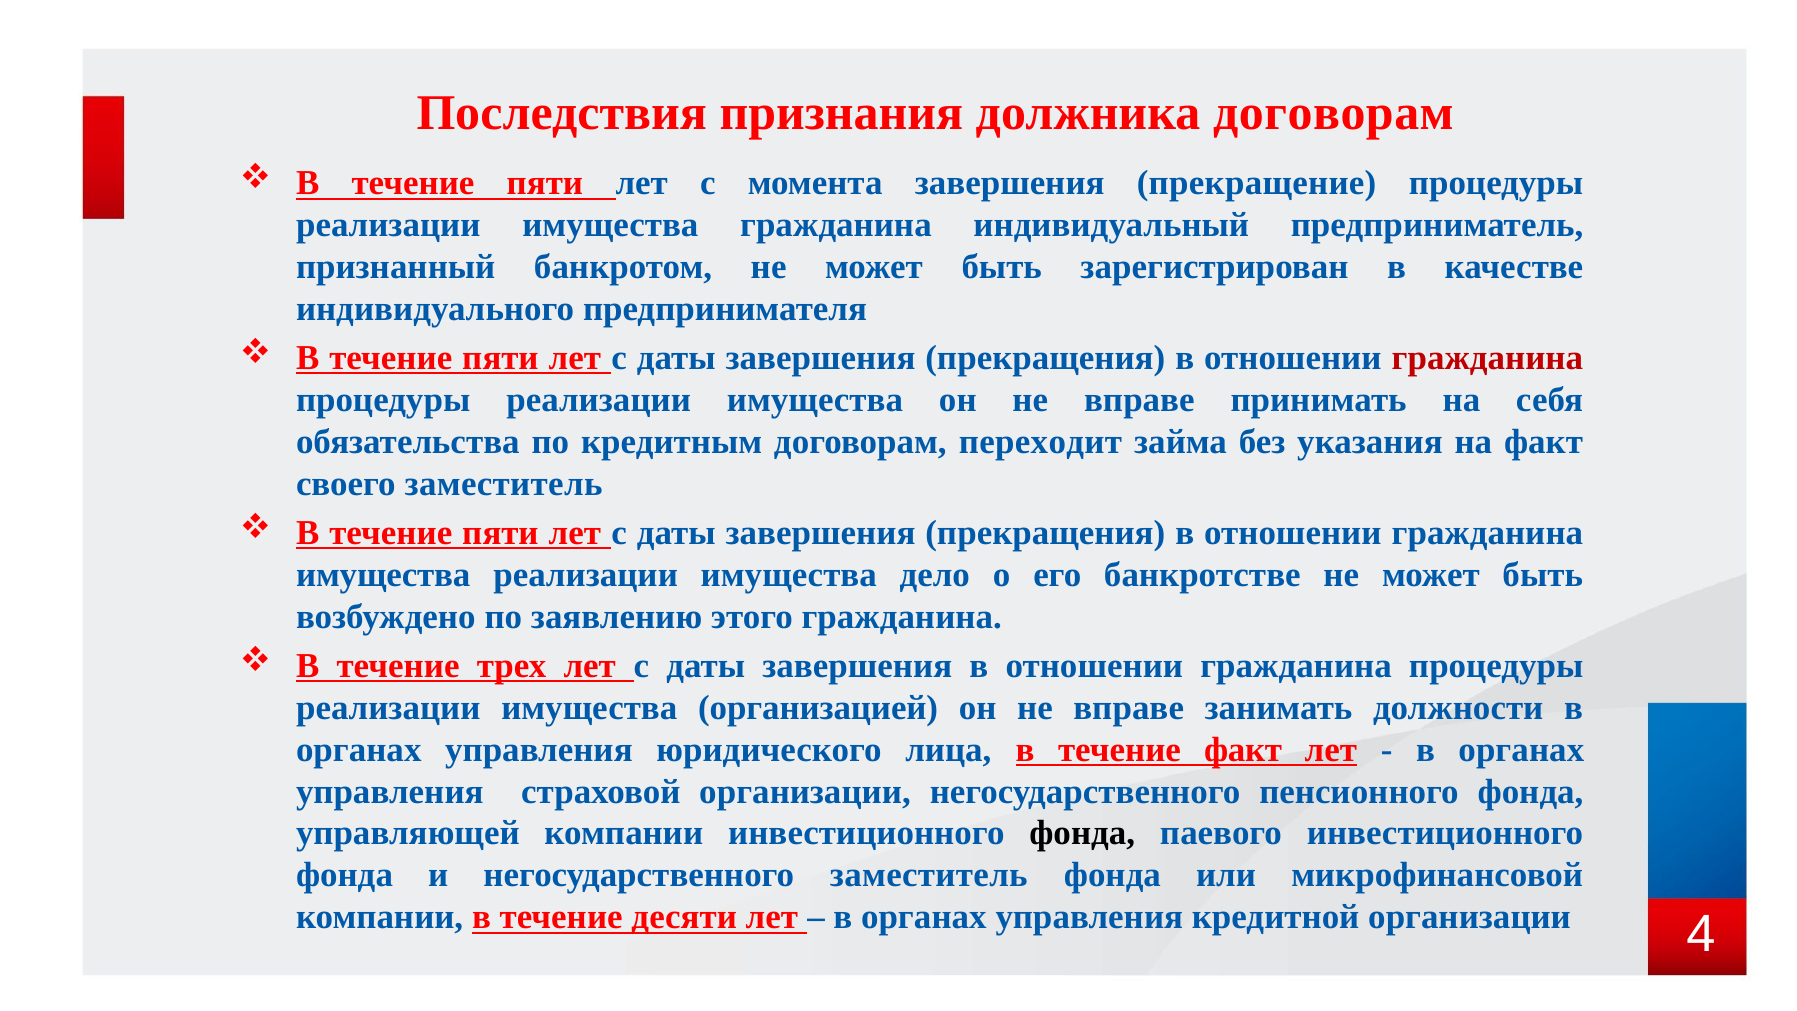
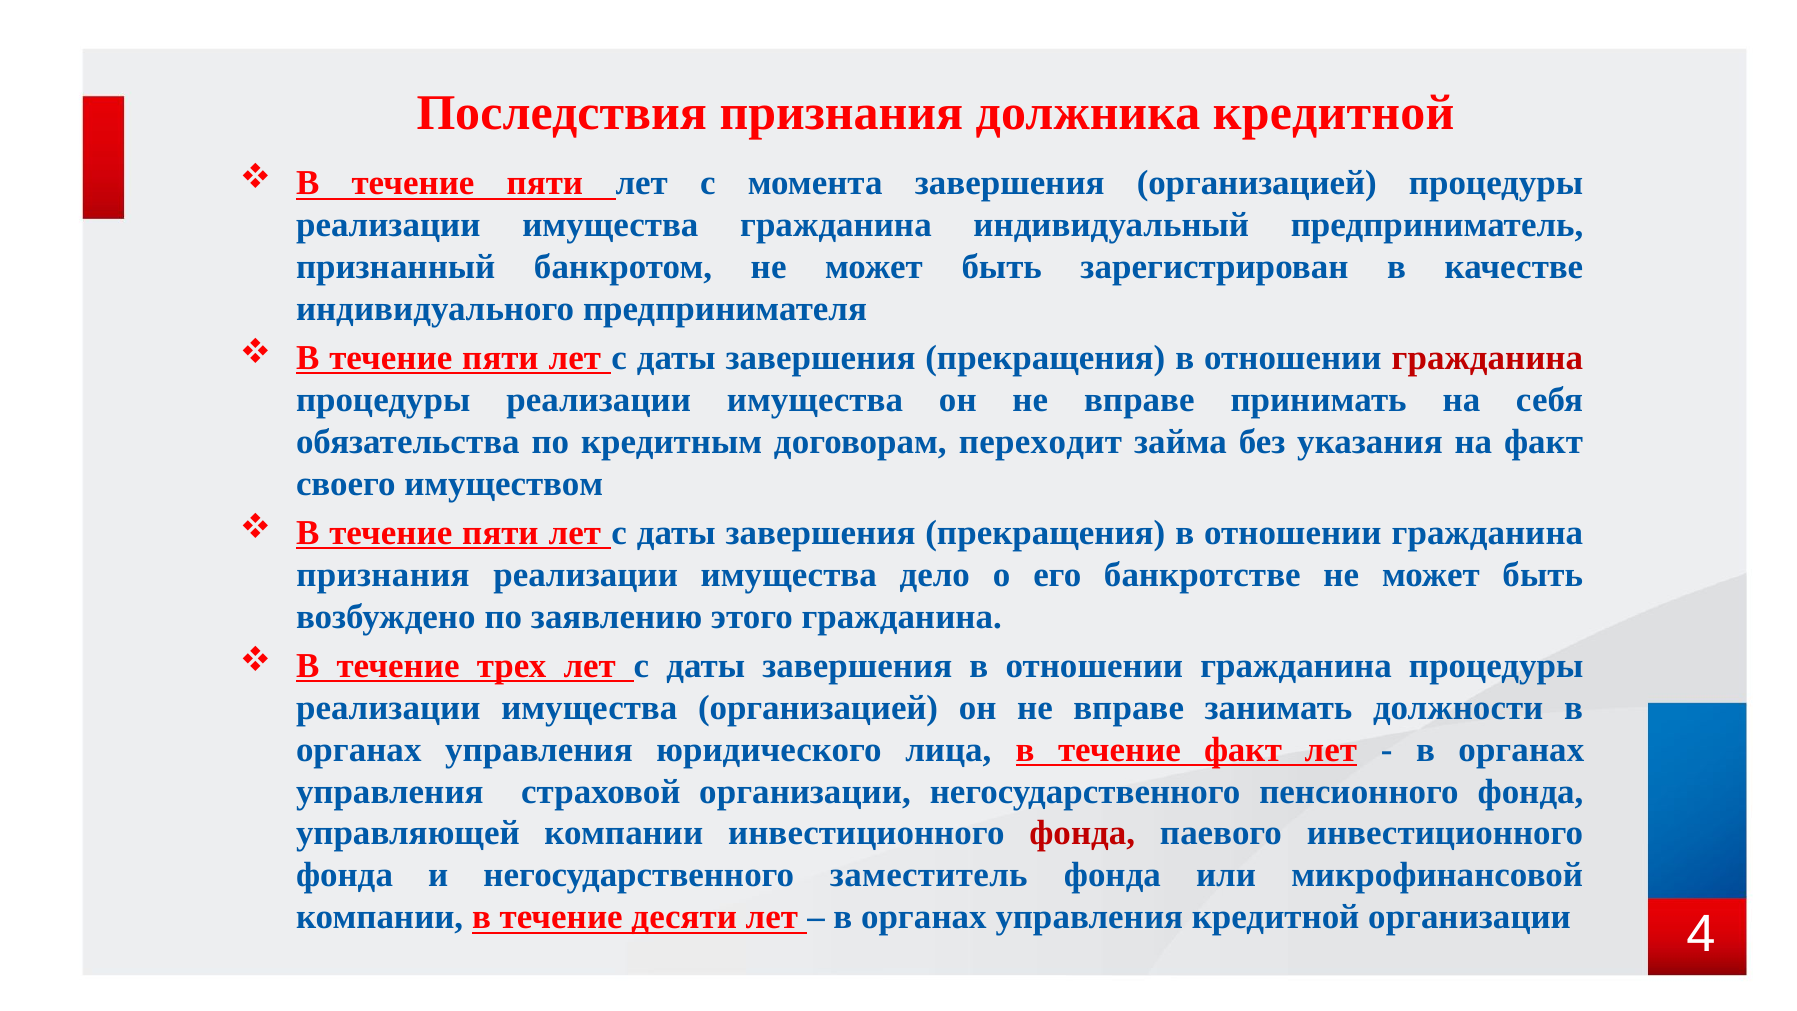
должника договорам: договорам -> кредитной
завершения прекращение: прекращение -> организацией
своего заместитель: заместитель -> имуществом
имущества at (383, 575): имущества -> признания
фонда at (1082, 833) colour: black -> red
